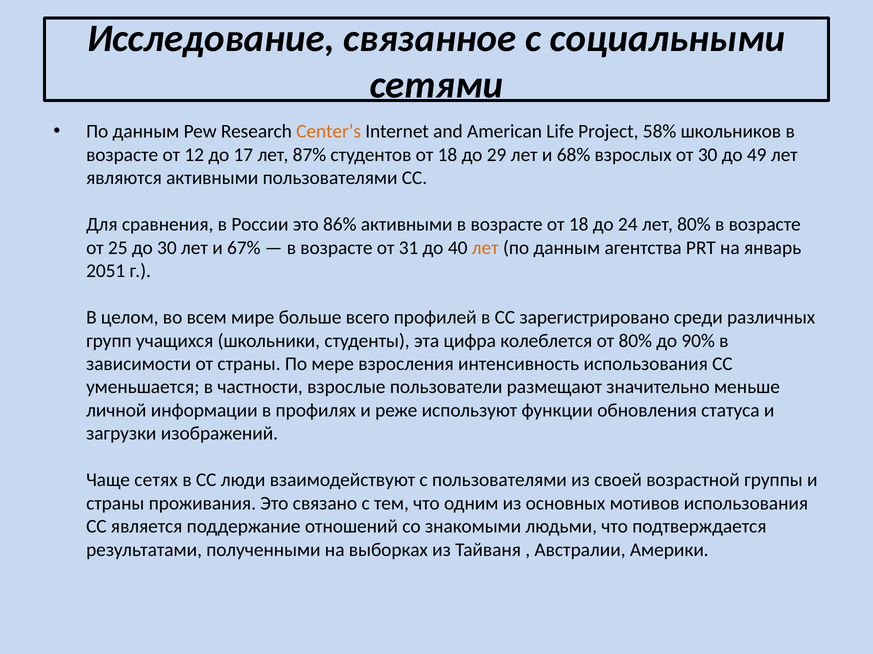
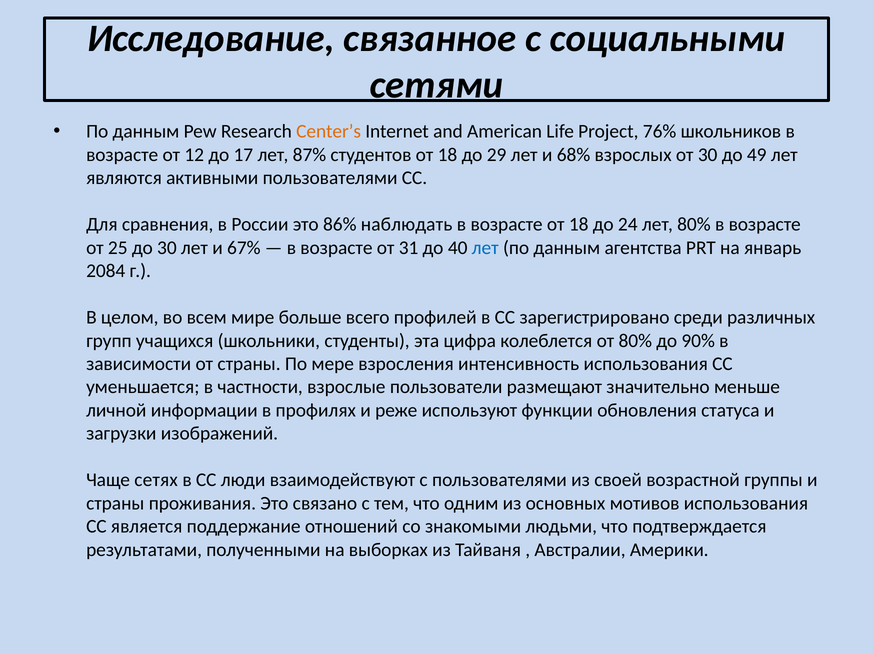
58%: 58% -> 76%
86% активными: активными -> наблюдать
лет at (485, 248) colour: orange -> blue
2051: 2051 -> 2084
